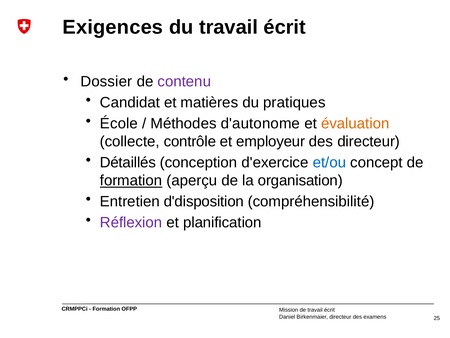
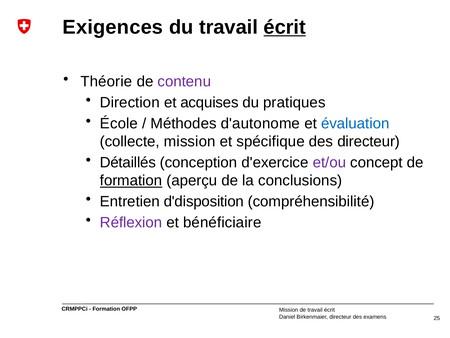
écrit at (285, 27) underline: none -> present
Dossier: Dossier -> Théorie
Candidat: Candidat -> Direction
matières: matières -> acquises
évaluation colour: orange -> blue
collecte contrôle: contrôle -> mission
employeur: employeur -> spécifique
et/ou colour: blue -> purple
organisation: organisation -> conclusions
planification: planification -> bénéficiaire
